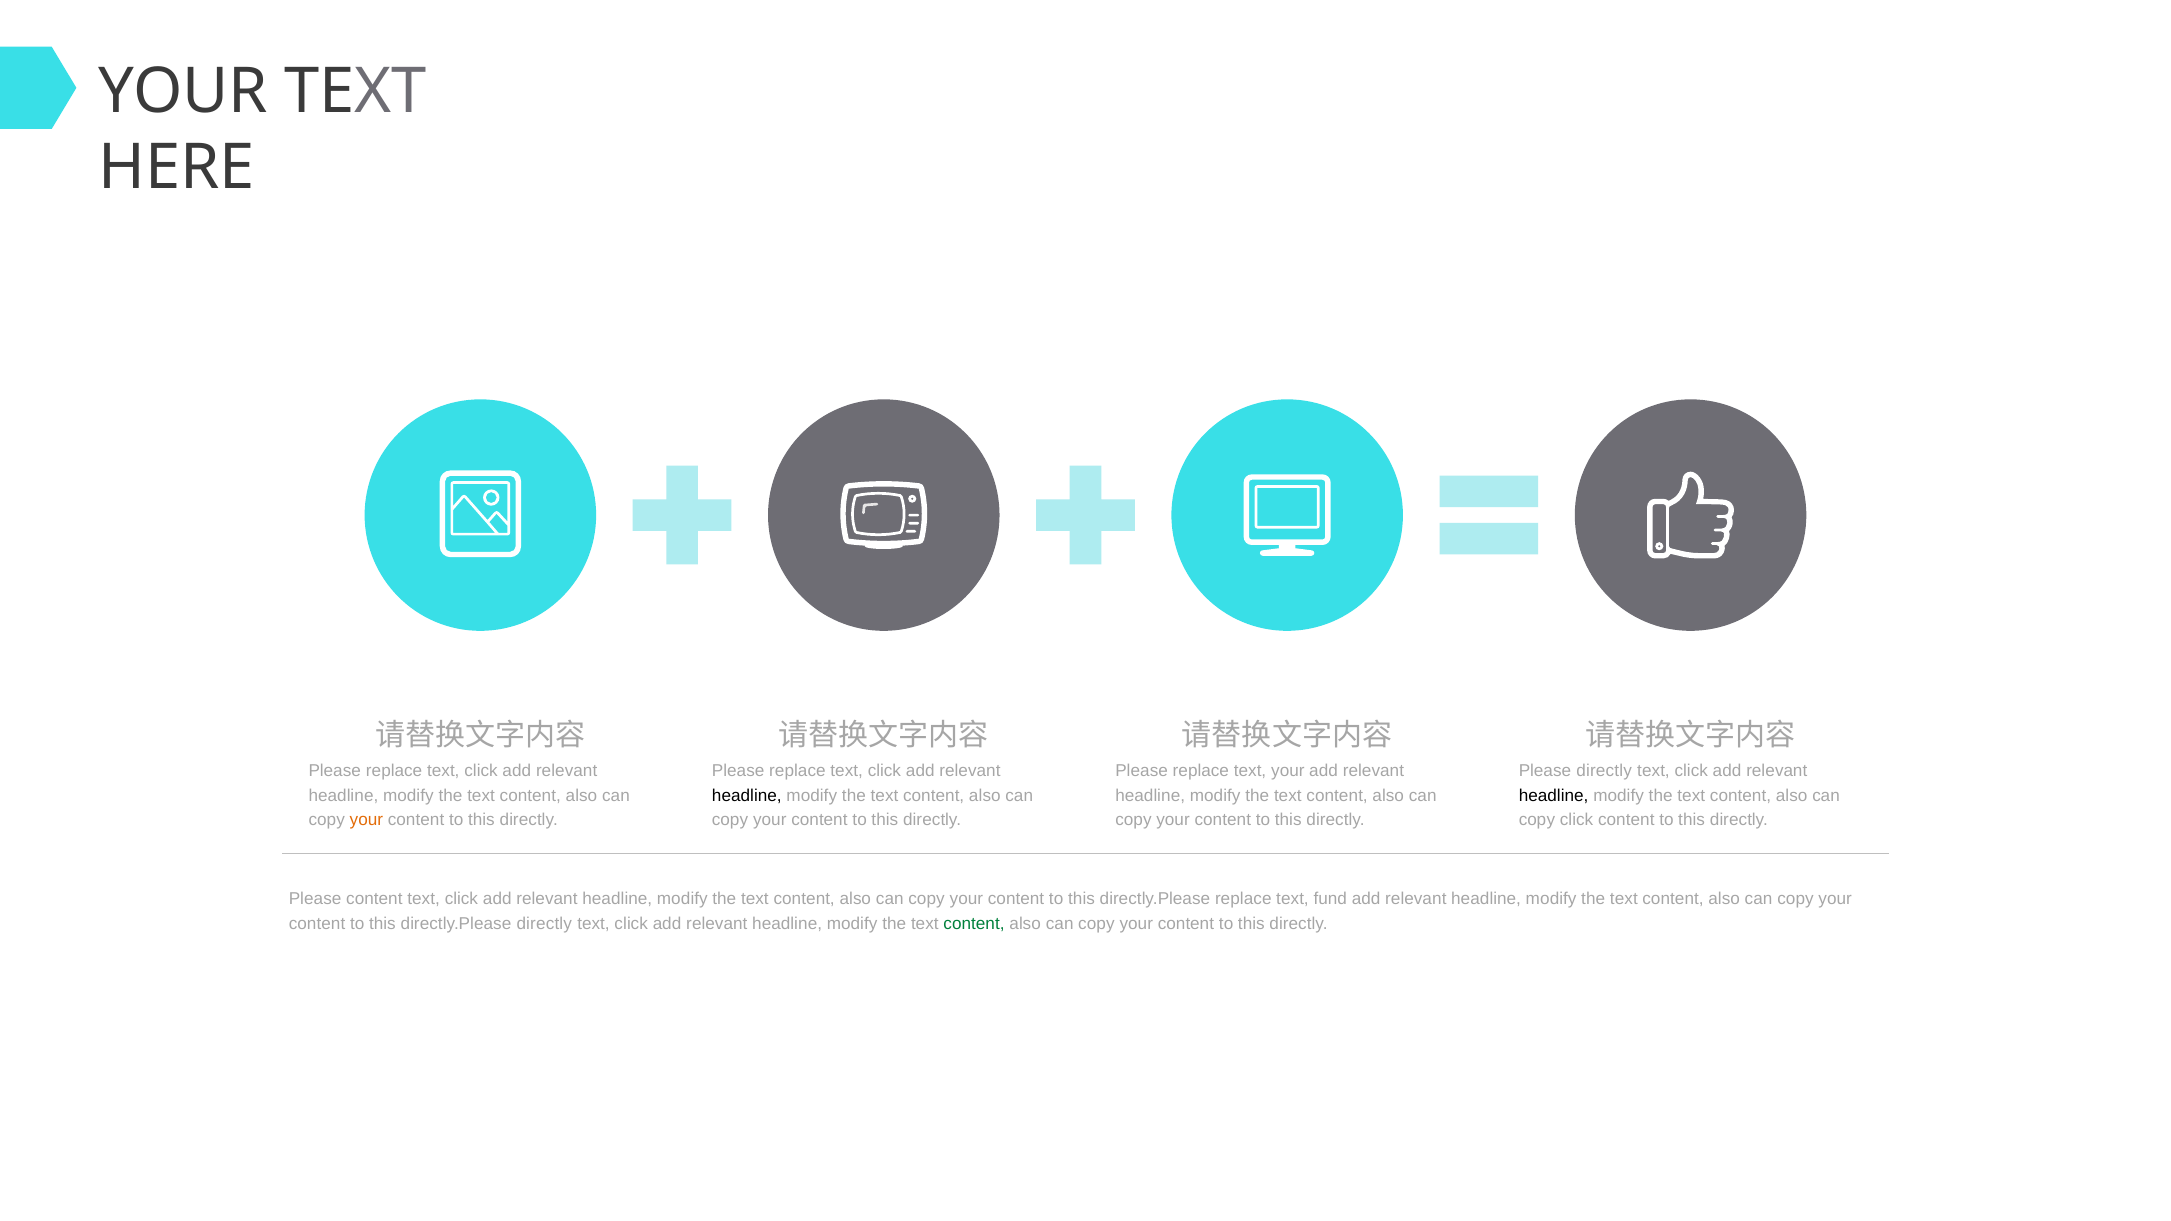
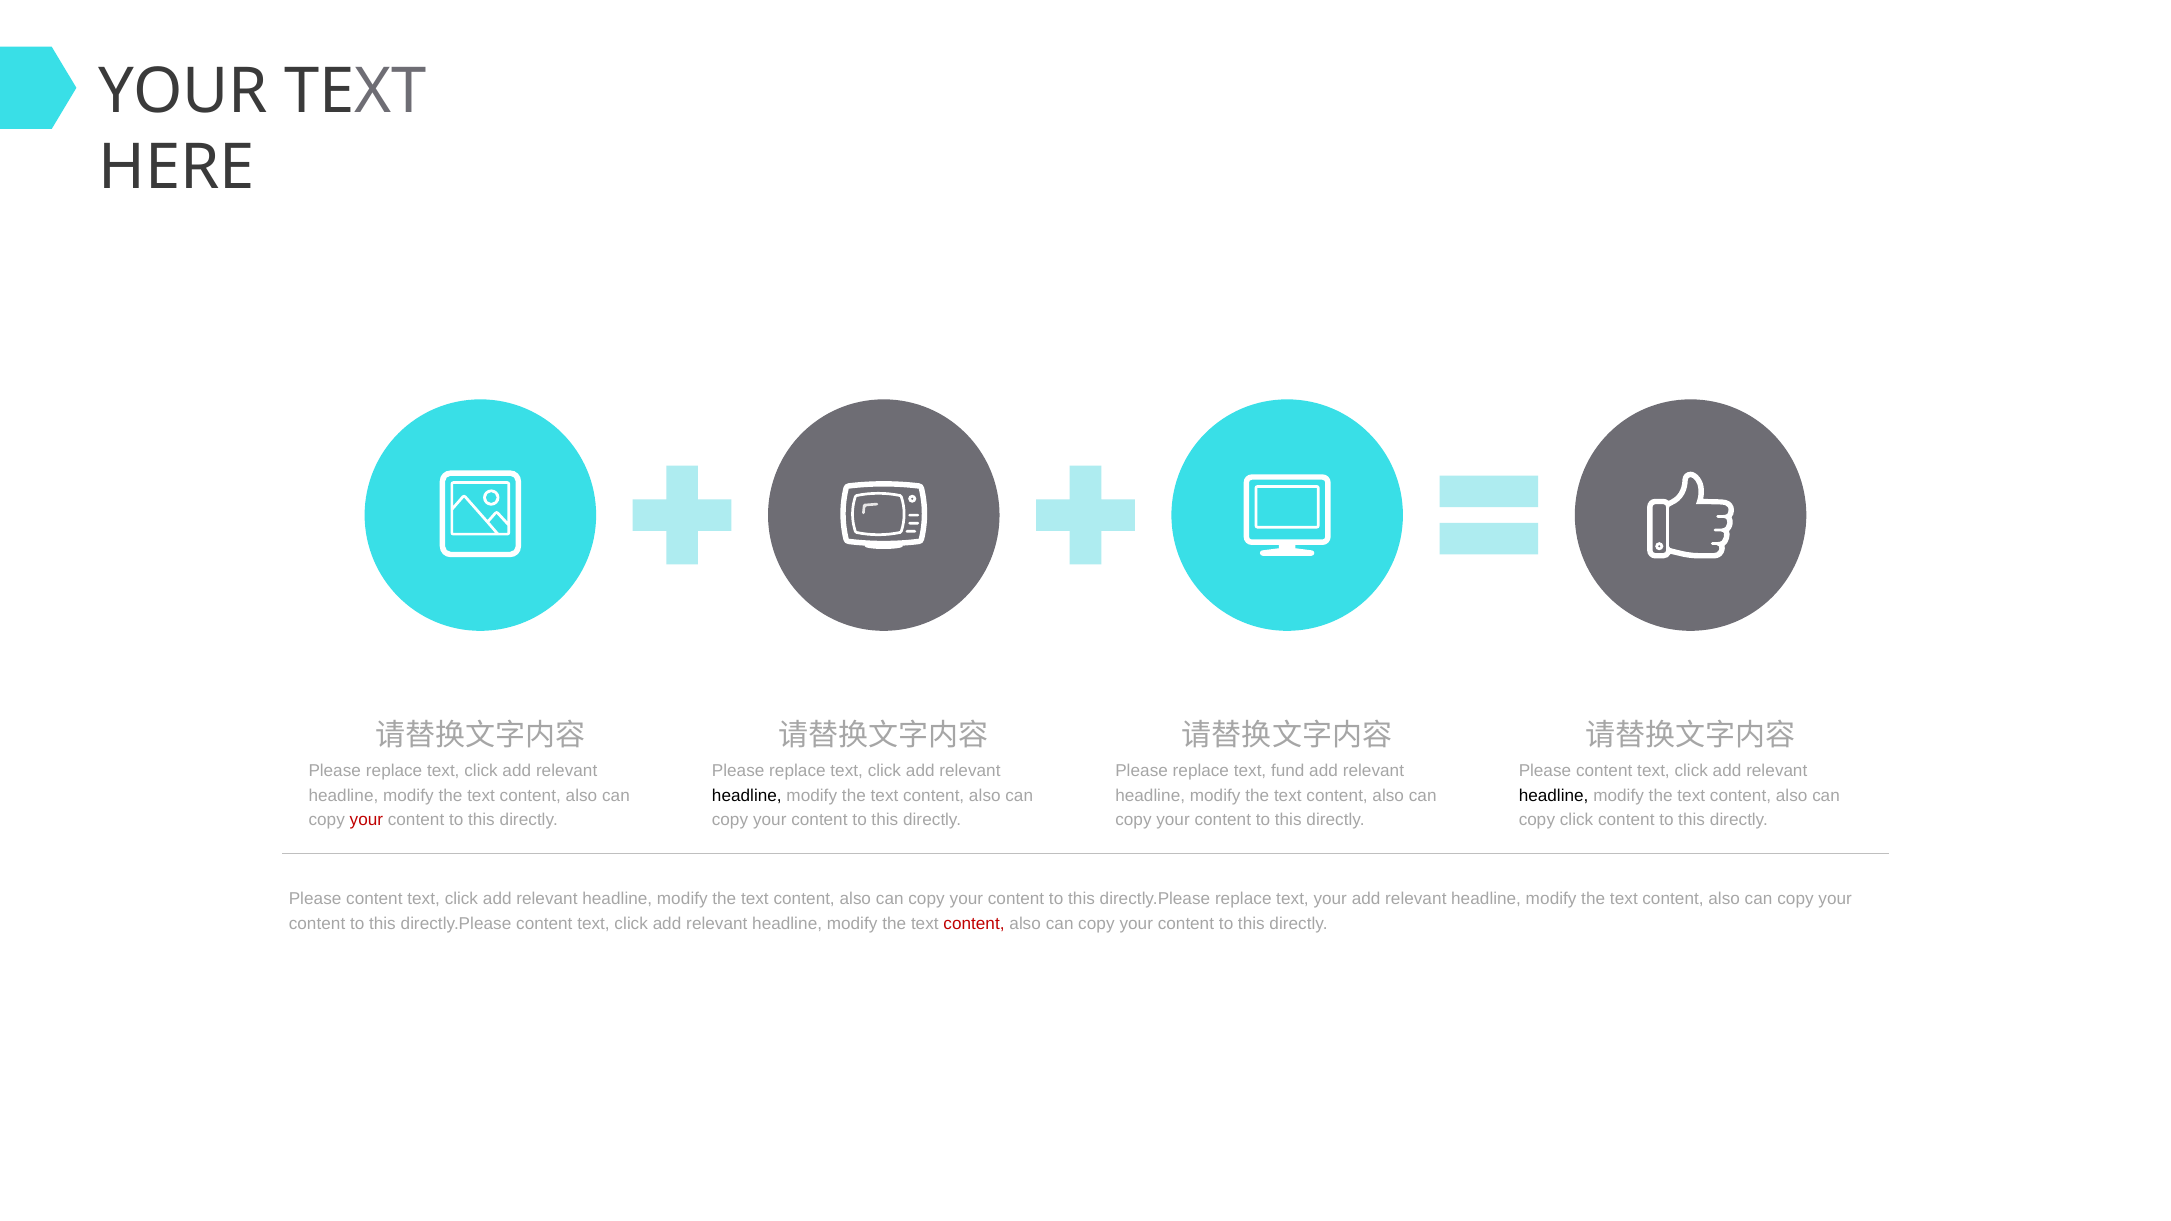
text your: your -> fund
directly at (1604, 771): directly -> content
your at (366, 820) colour: orange -> red
text fund: fund -> your
directly.Please directly: directly -> content
content at (974, 924) colour: green -> red
